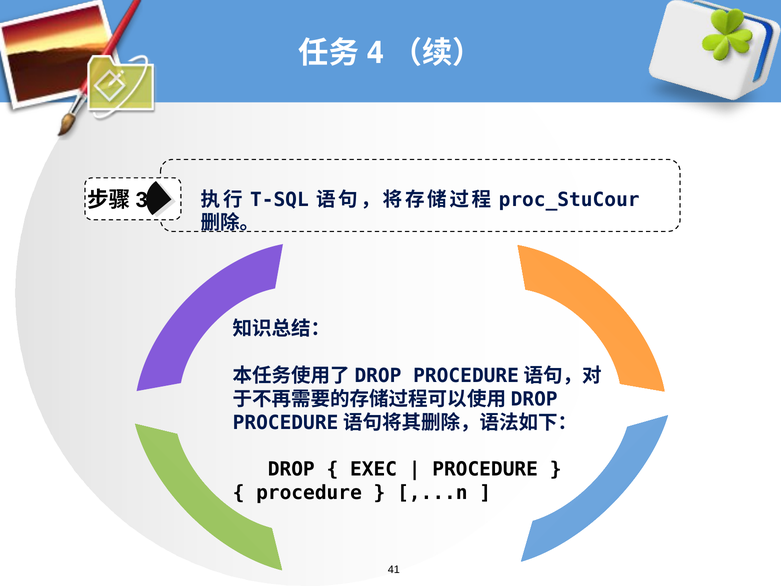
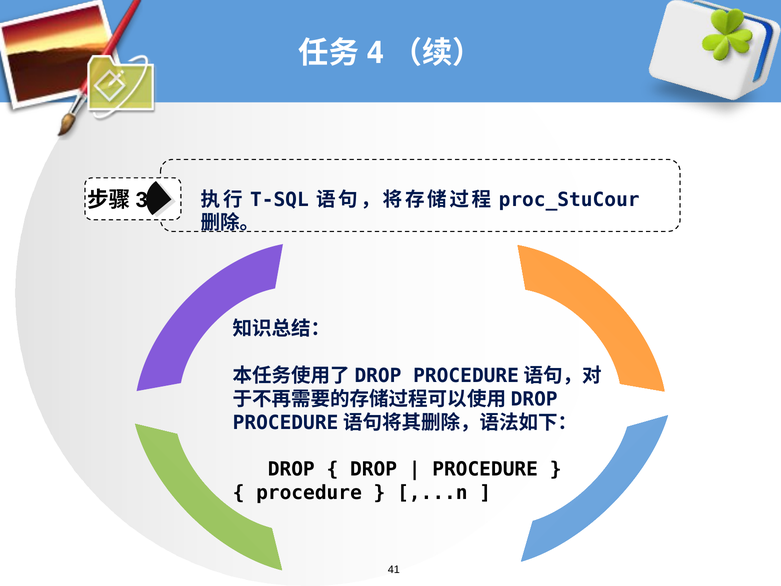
EXEC at (374, 469): EXEC -> DROP
